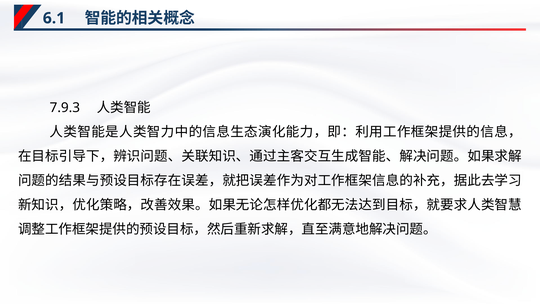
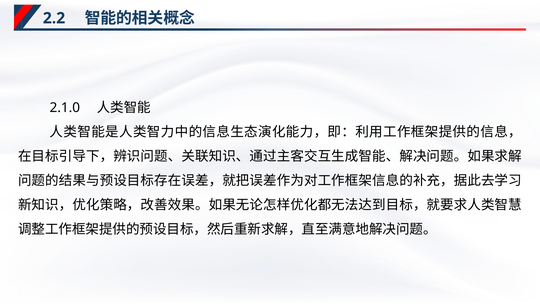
6.1: 6.1 -> 2.2
7.9.3: 7.9.3 -> 2.1.0
